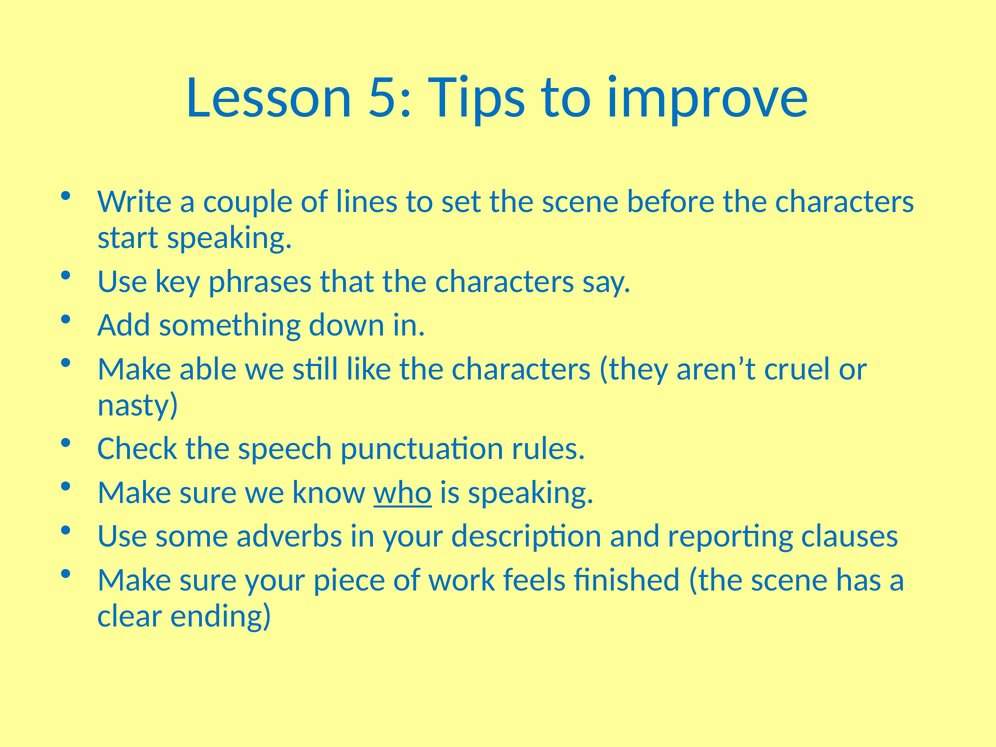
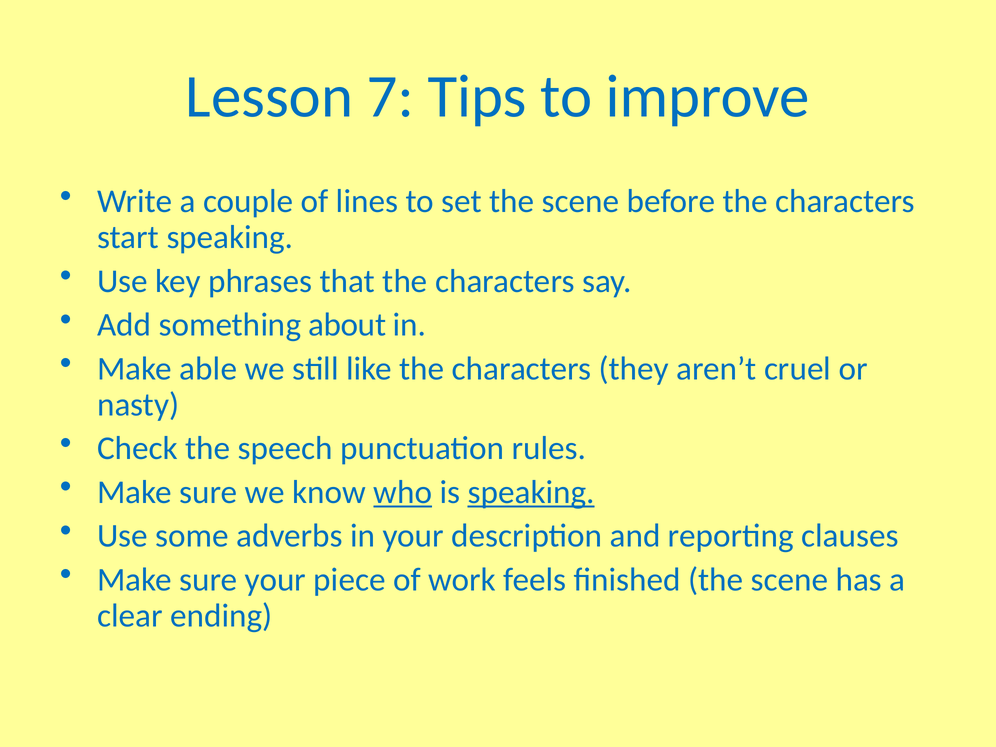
5: 5 -> 7
down: down -> about
speaking at (531, 492) underline: none -> present
